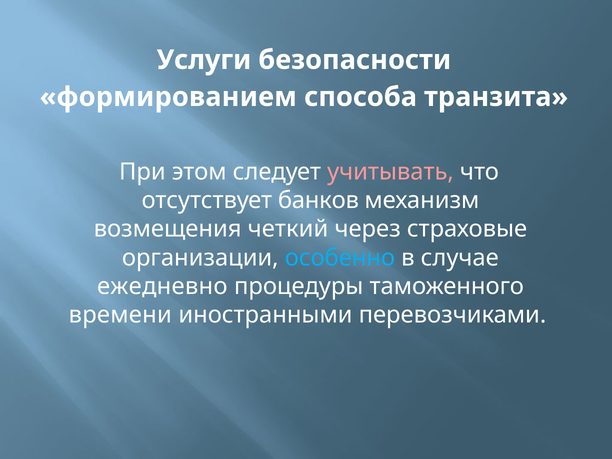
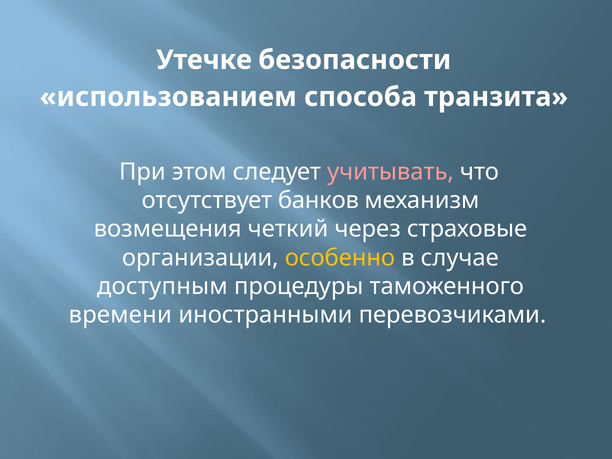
Услуги: Услуги -> Утечке
формированием: формированием -> использованием
особенно colour: light blue -> yellow
ежедневно: ежедневно -> доступным
